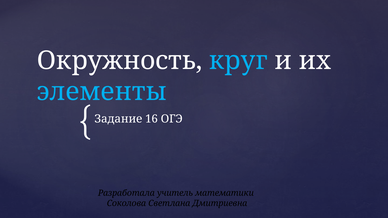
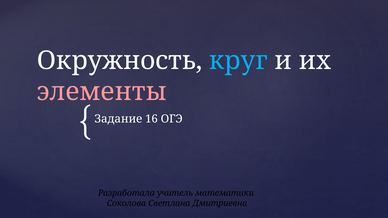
элементы colour: light blue -> pink
